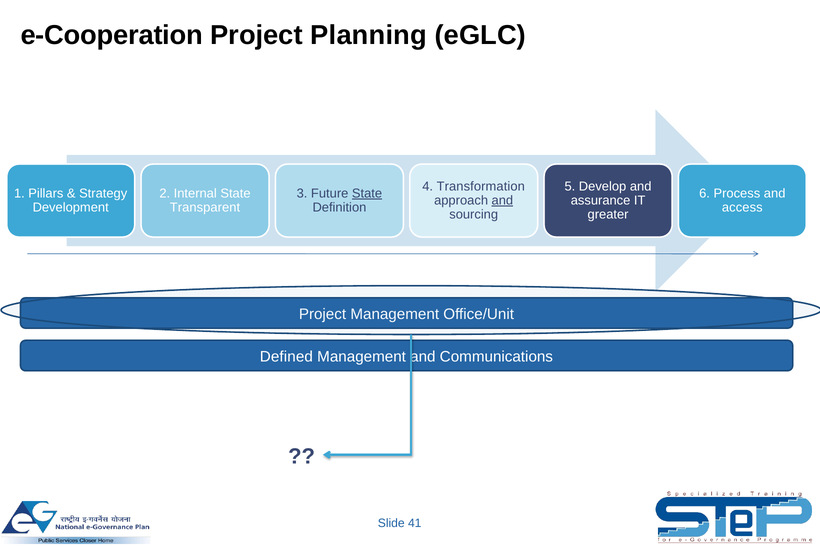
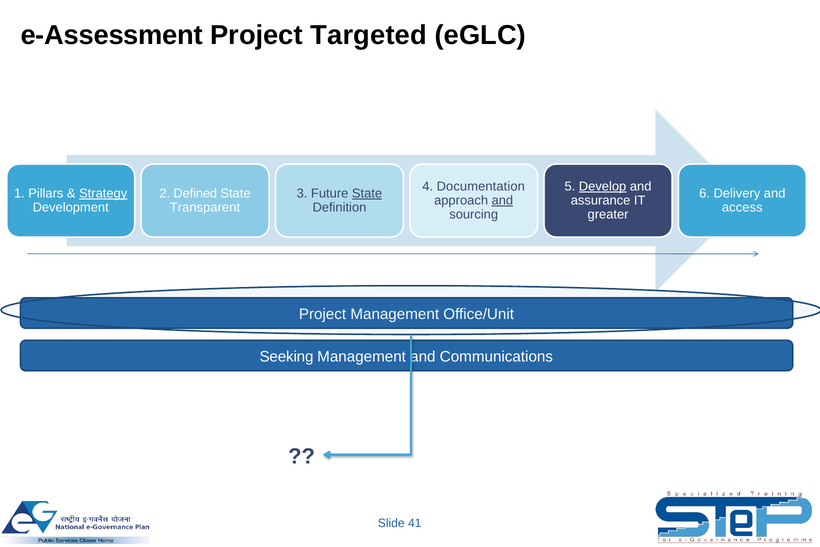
e-Cooperation: e-Cooperation -> e-Assessment
Planning: Planning -> Targeted
Transformation: Transformation -> Documentation
Develop underline: none -> present
Strategy underline: none -> present
Internal: Internal -> Defined
Process: Process -> Delivery
Defined: Defined -> Seeking
